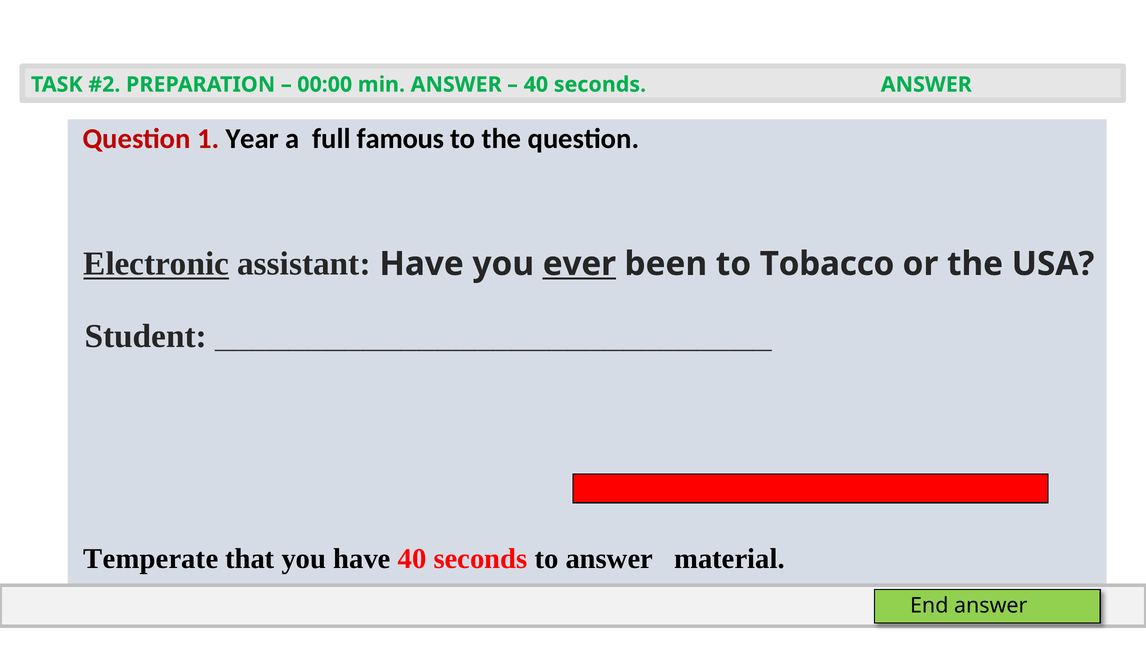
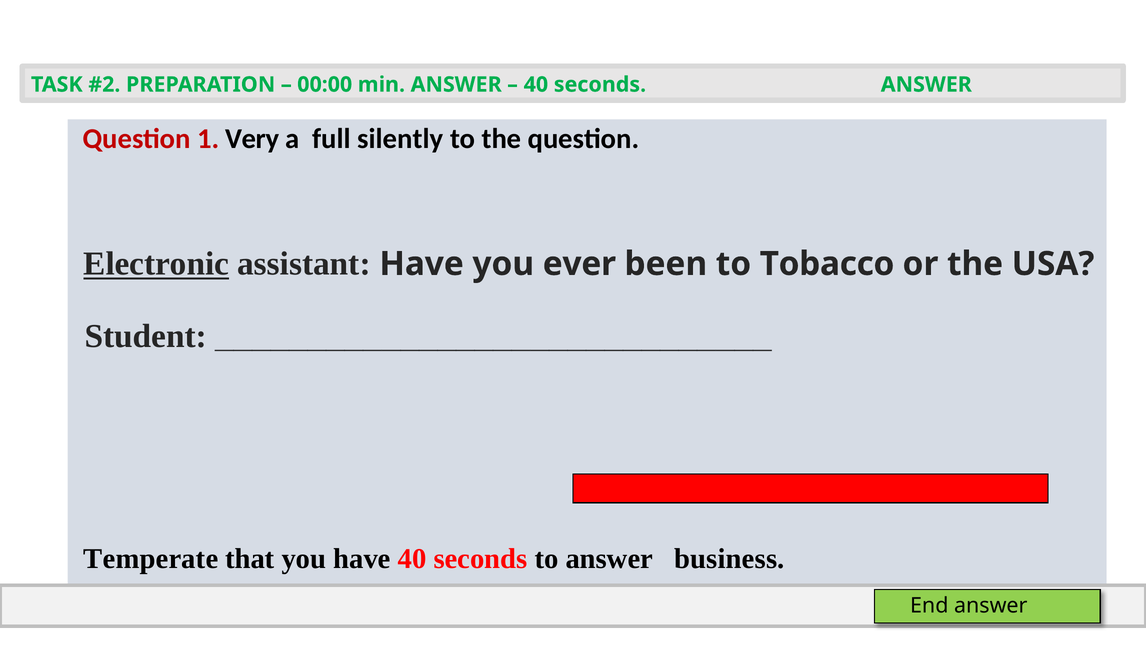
Year: Year -> Very
famous: famous -> silently
ever underline: present -> none
material: material -> business
